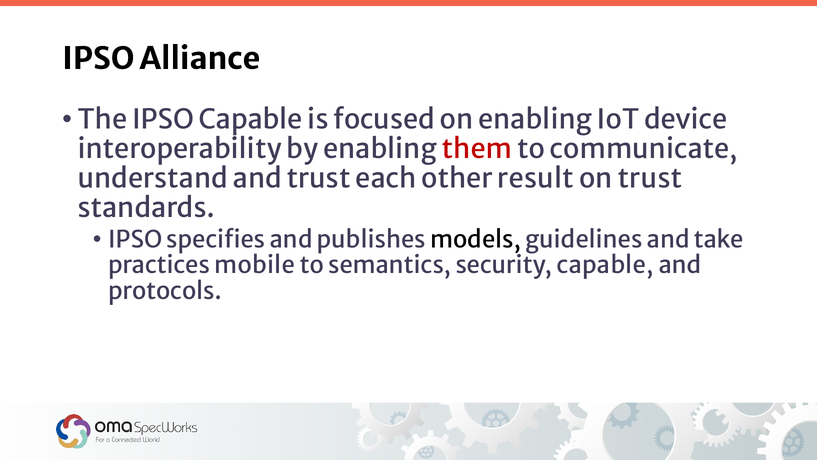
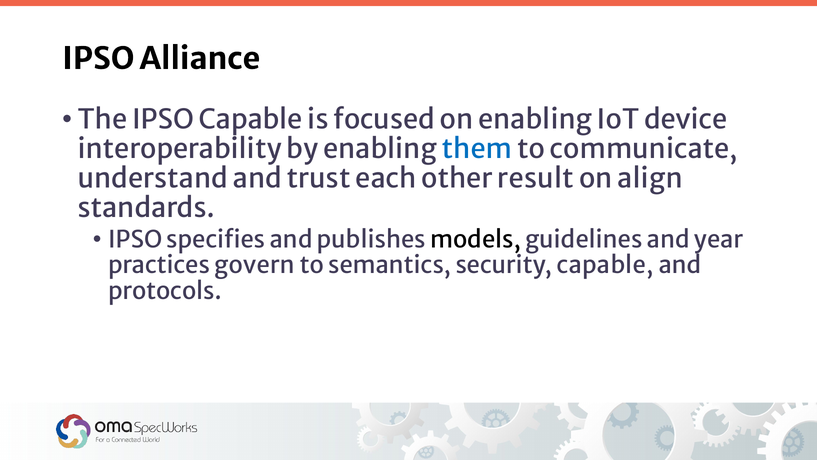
them colour: red -> blue
on trust: trust -> align
take: take -> year
mobile: mobile -> govern
